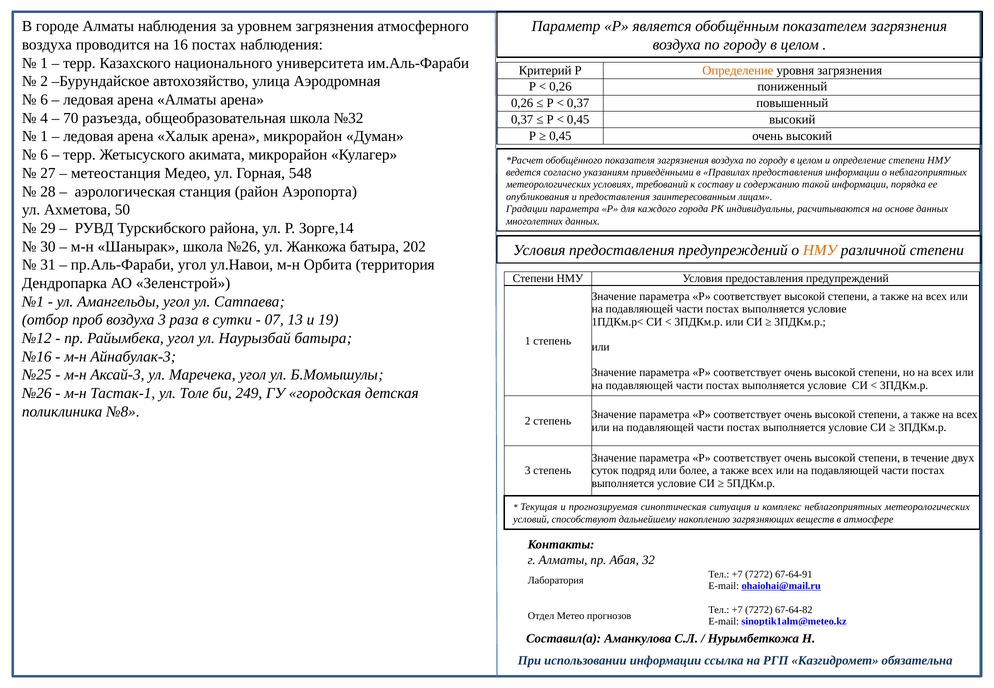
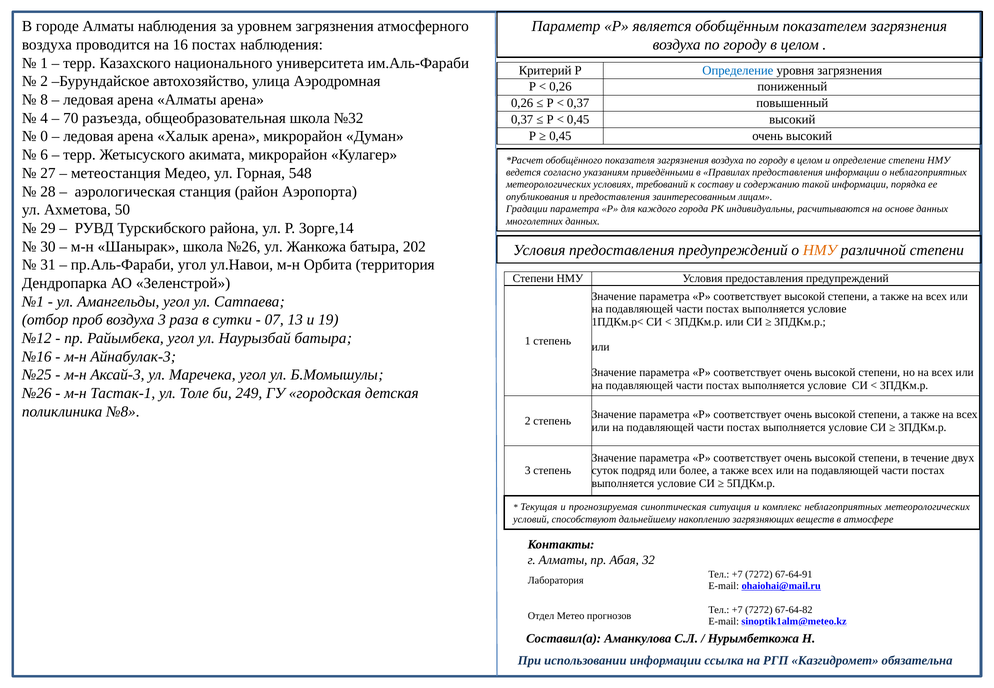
Определение at (738, 70) colour: orange -> blue
6 at (44, 100): 6 -> 8
1 at (44, 136): 1 -> 0
